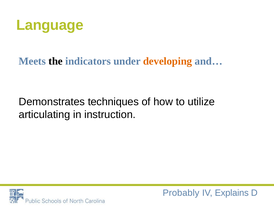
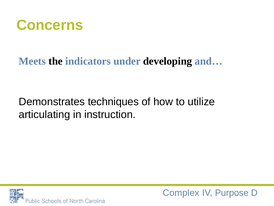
Language: Language -> Concerns
developing colour: orange -> black
Probably: Probably -> Complex
Explains: Explains -> Purpose
